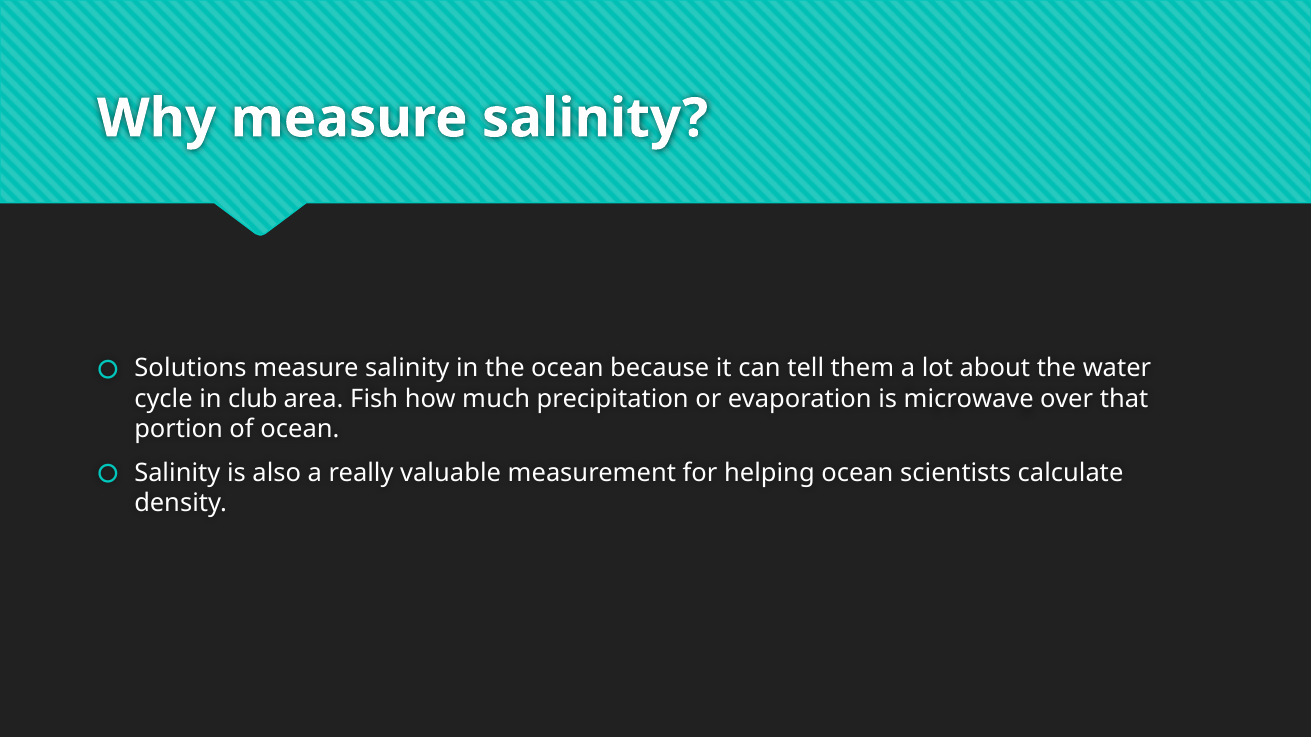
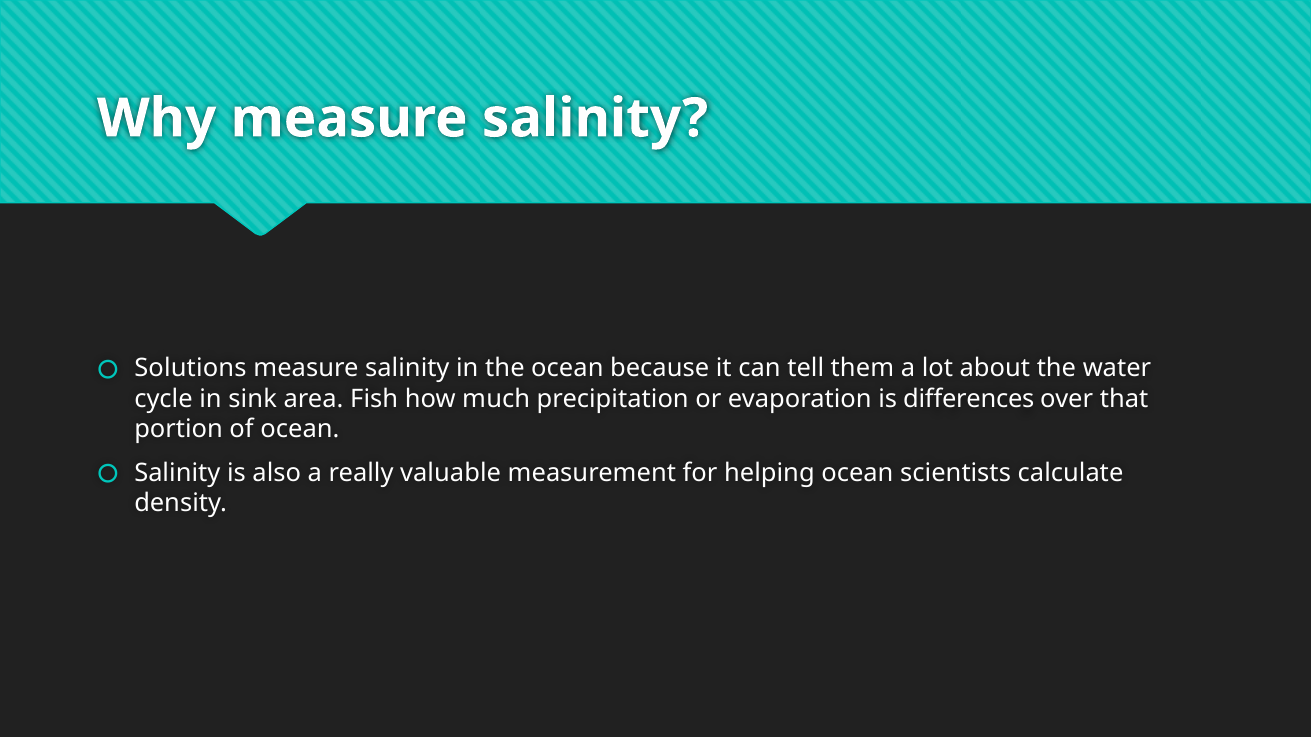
club: club -> sink
microwave: microwave -> differences
